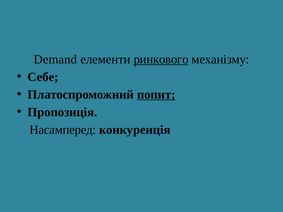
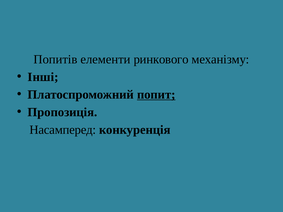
Demand: Demand -> Попитів
ринкового underline: present -> none
Себе: Себе -> Інші
